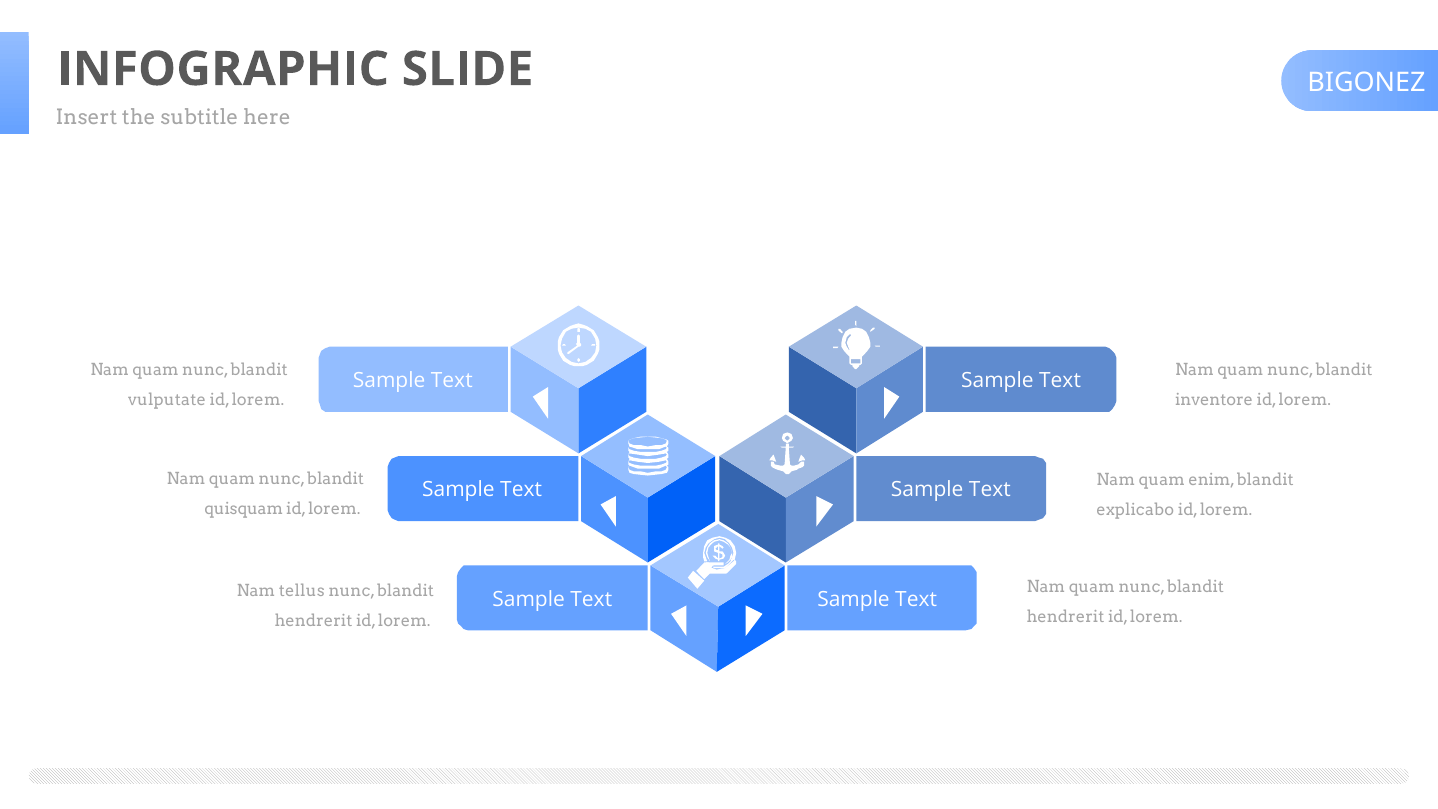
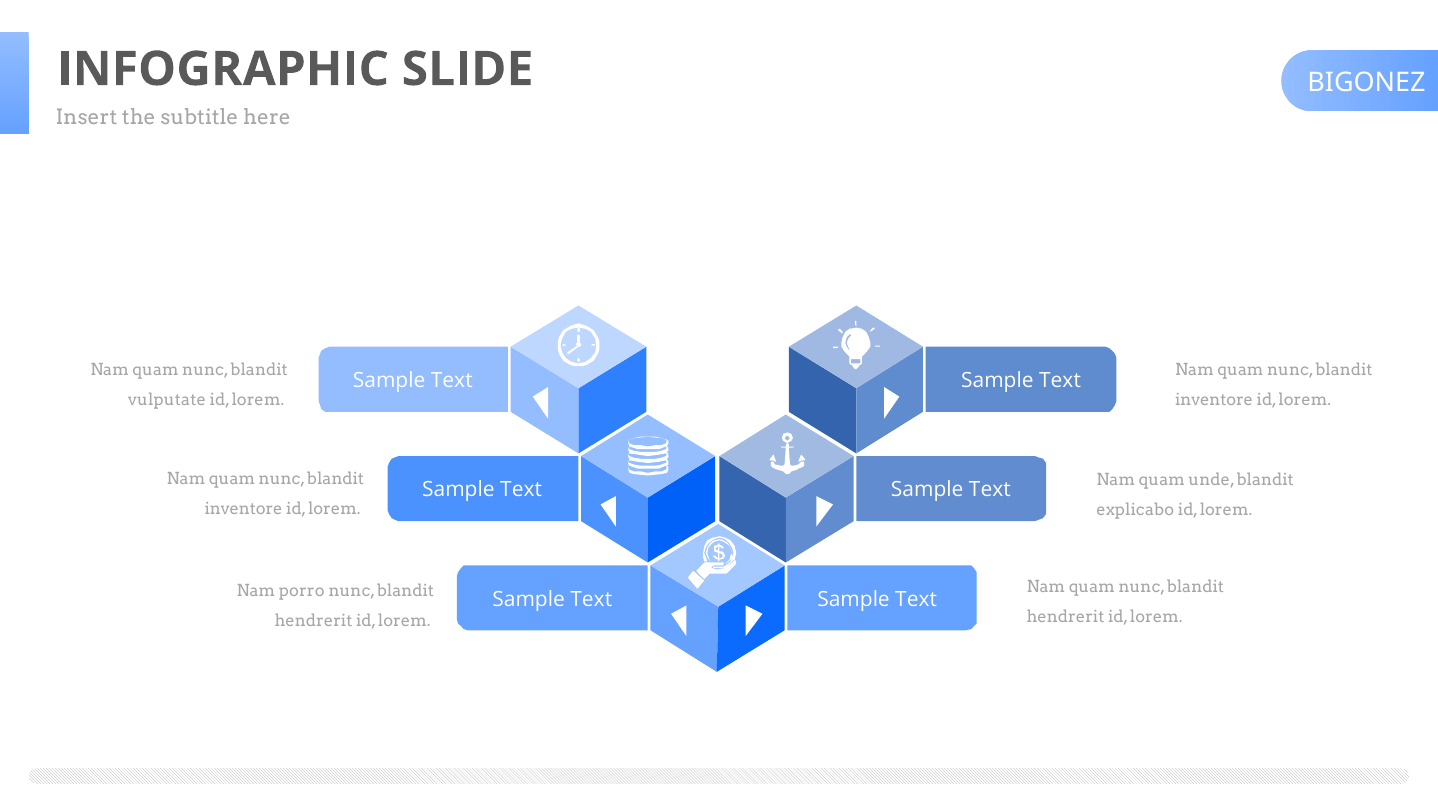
enim: enim -> unde
quisquam at (244, 509): quisquam -> inventore
tellus: tellus -> porro
